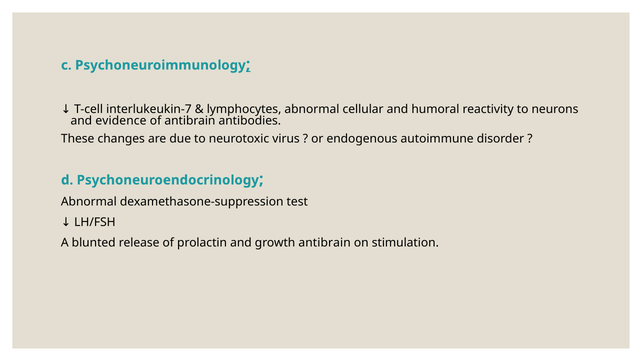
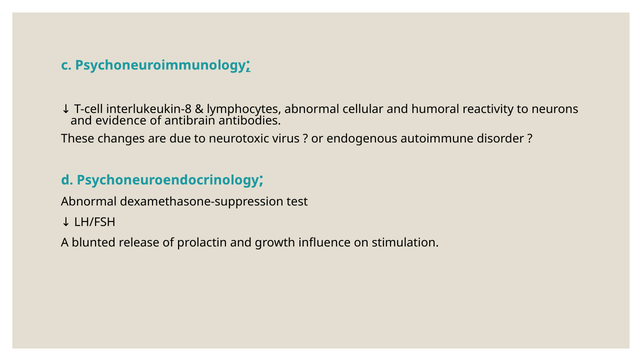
interlukeukin-7: interlukeukin-7 -> interlukeukin-8
growth antibrain: antibrain -> influence
